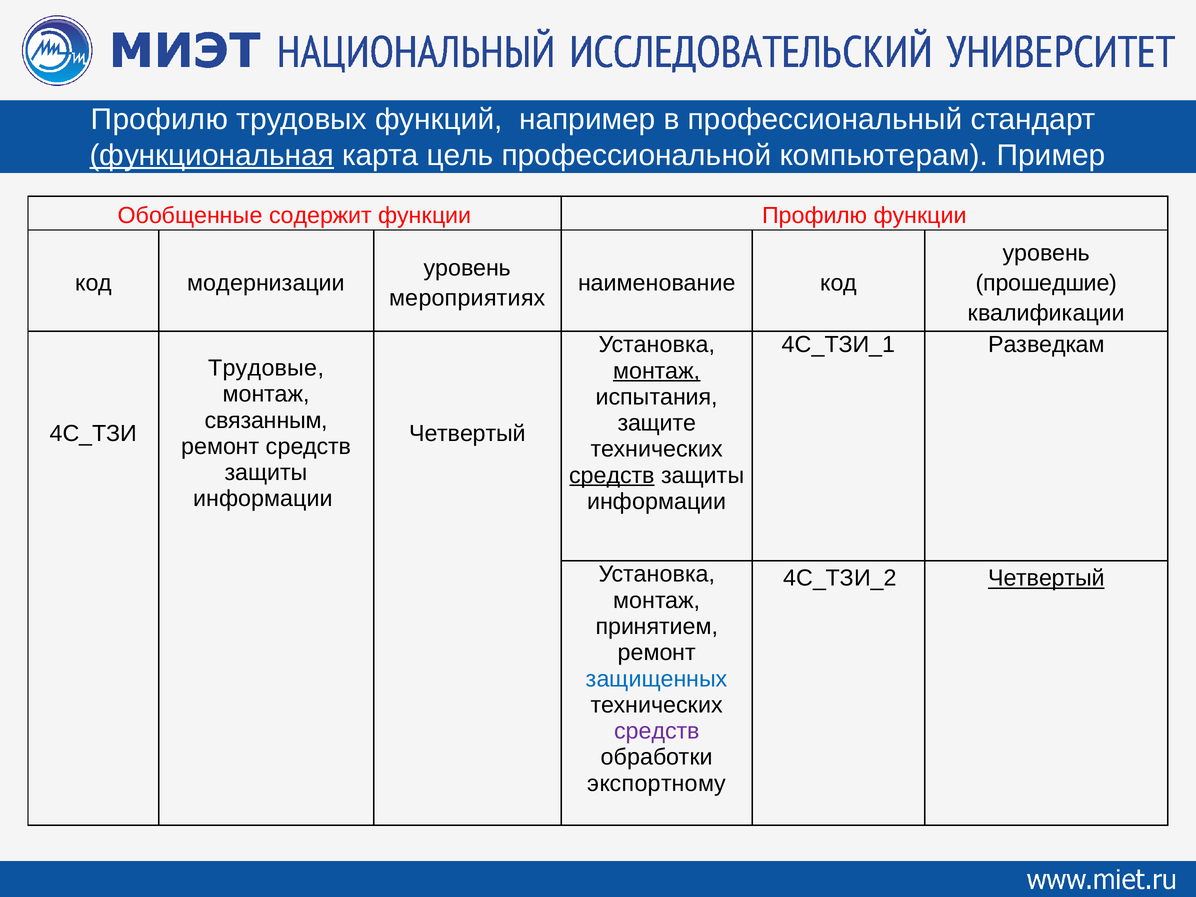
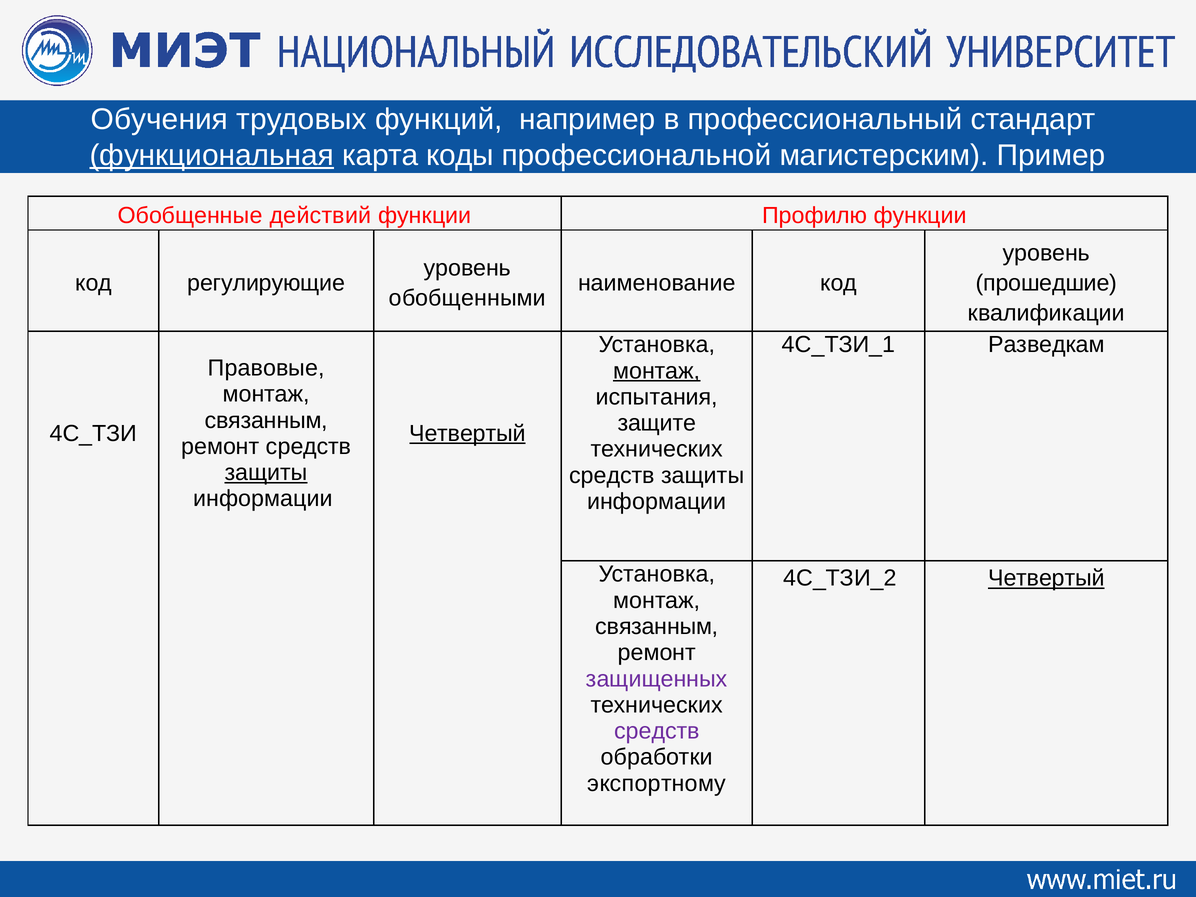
Профилю at (159, 119): Профилю -> Обучения
цель: цель -> коды
компьютерам: компьютерам -> магистерским
содержит: содержит -> действий
модернизации: модернизации -> регулирующие
мероприятиях: мероприятиях -> обобщенными
Трудовые: Трудовые -> Правовые
Четвертый at (468, 433) underline: none -> present
защиты at (266, 473) underline: none -> present
средств at (612, 475) underline: present -> none
принятием at (657, 627): принятием -> связанным
защищенных colour: blue -> purple
